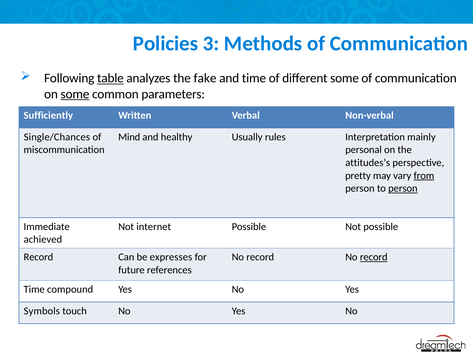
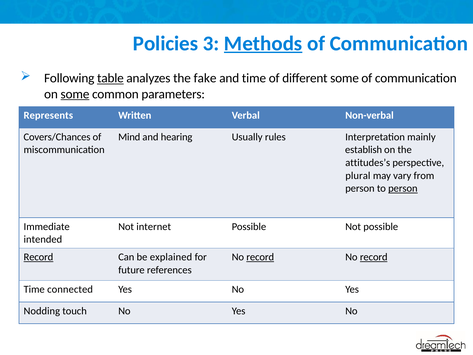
Methods underline: none -> present
Sufficiently: Sufficiently -> Represents
Single/Chances: Single/Chances -> Covers/Chances
healthy: healthy -> hearing
personal: personal -> establish
pretty: pretty -> plural
from underline: present -> none
achieved: achieved -> intended
Record at (38, 257) underline: none -> present
expresses: expresses -> explained
record at (260, 257) underline: none -> present
compound: compound -> connected
Symbols: Symbols -> Nodding
